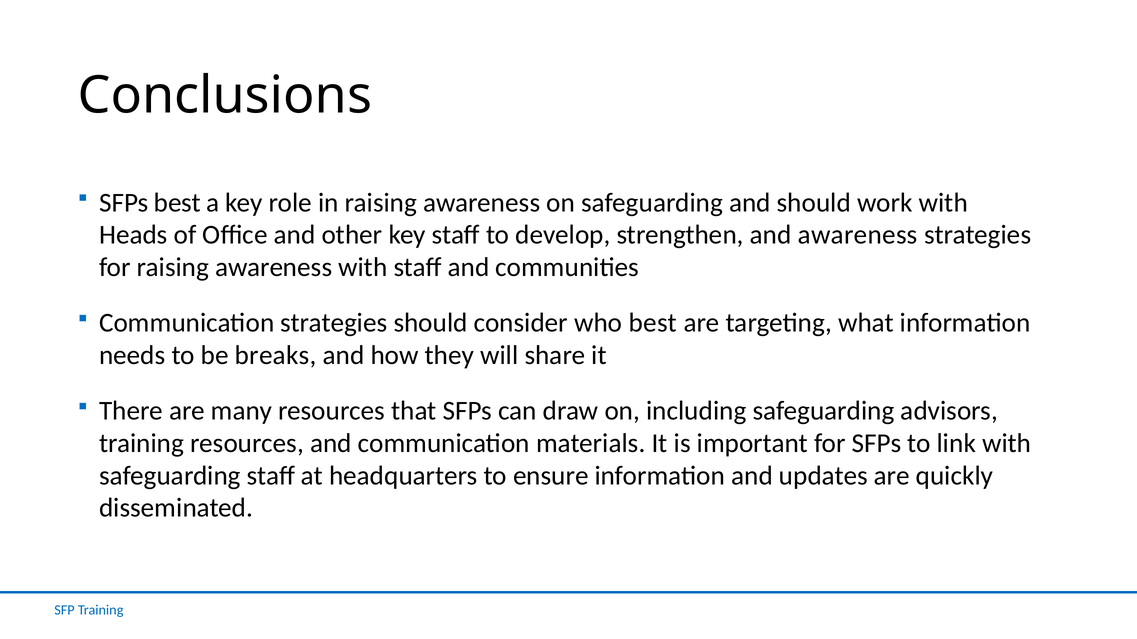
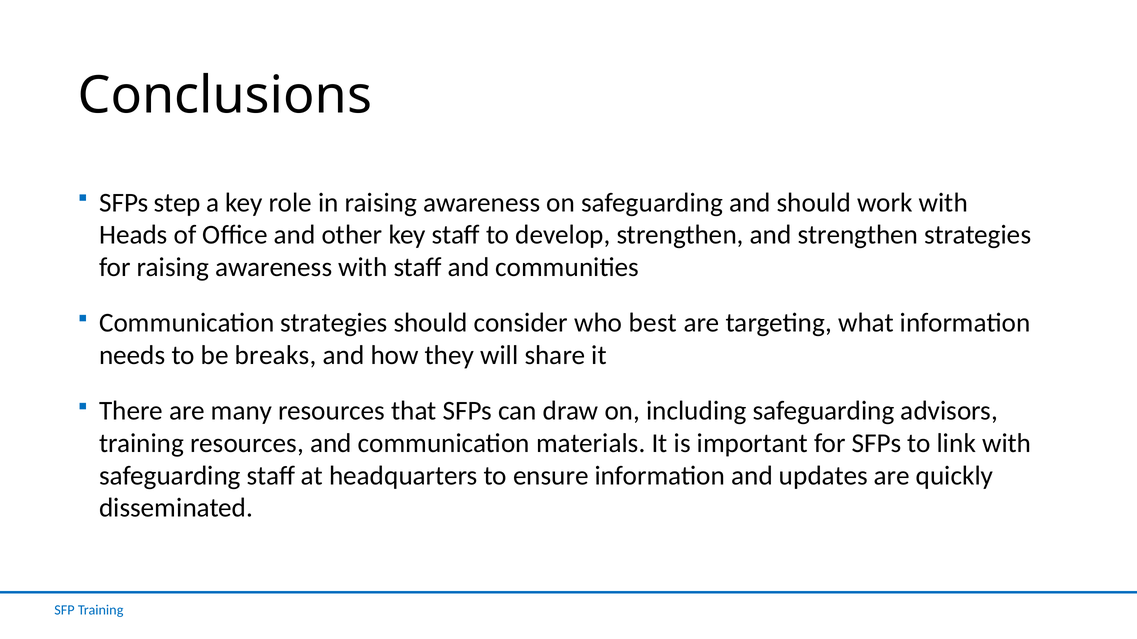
SFPs best: best -> step
and awareness: awareness -> strengthen
